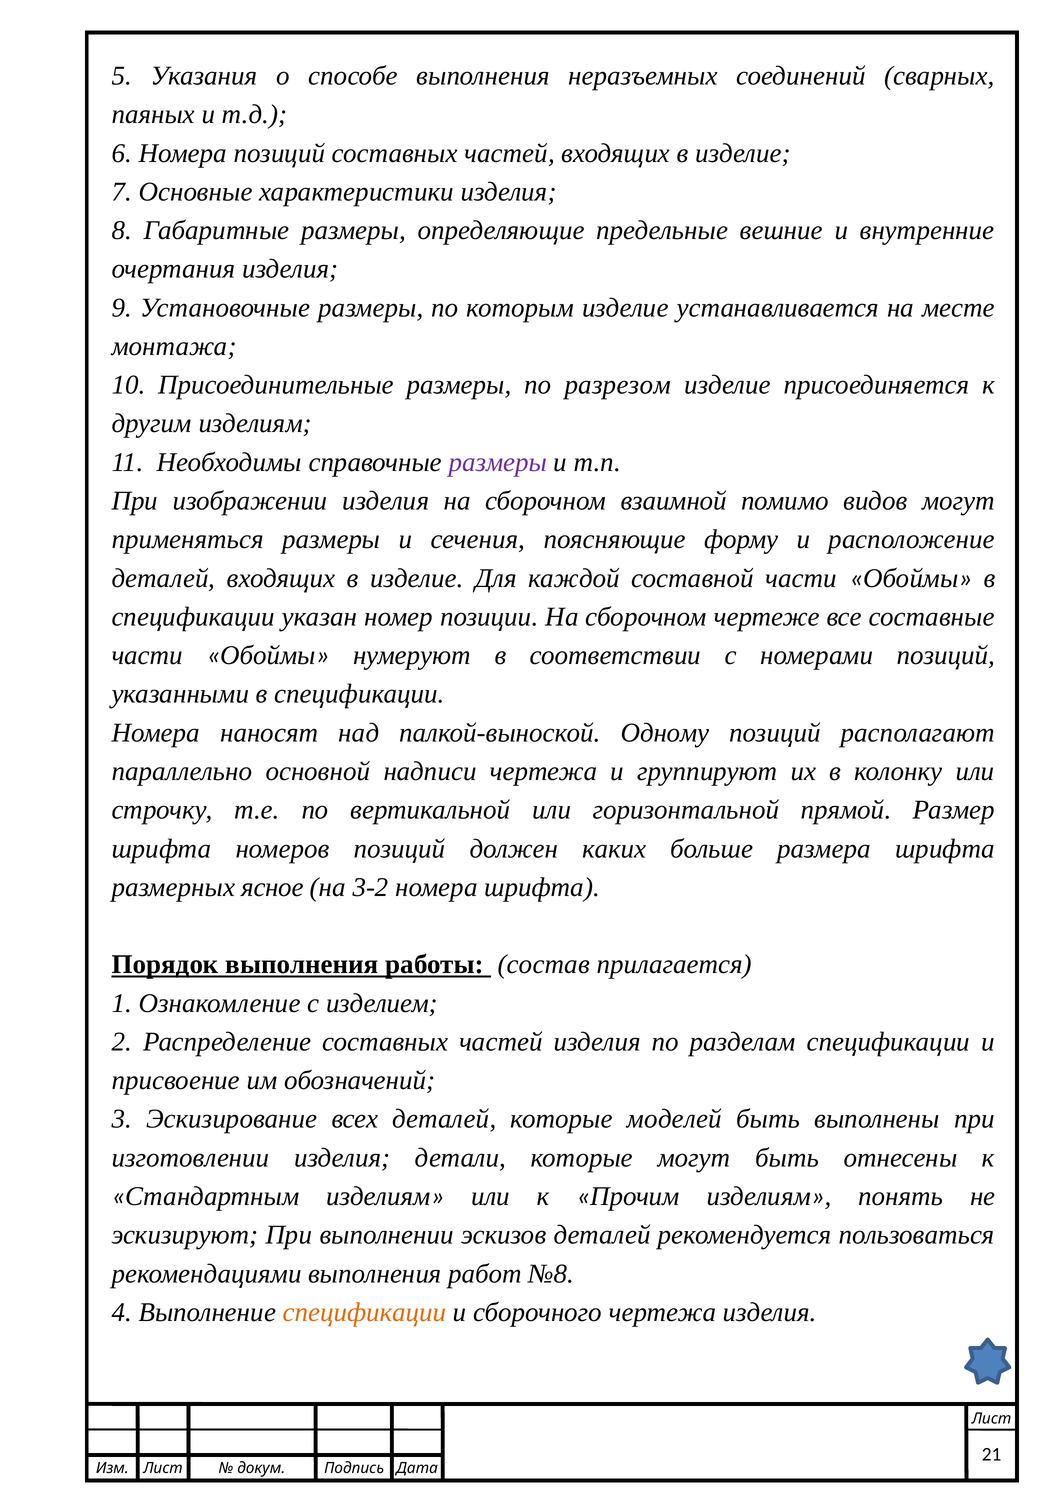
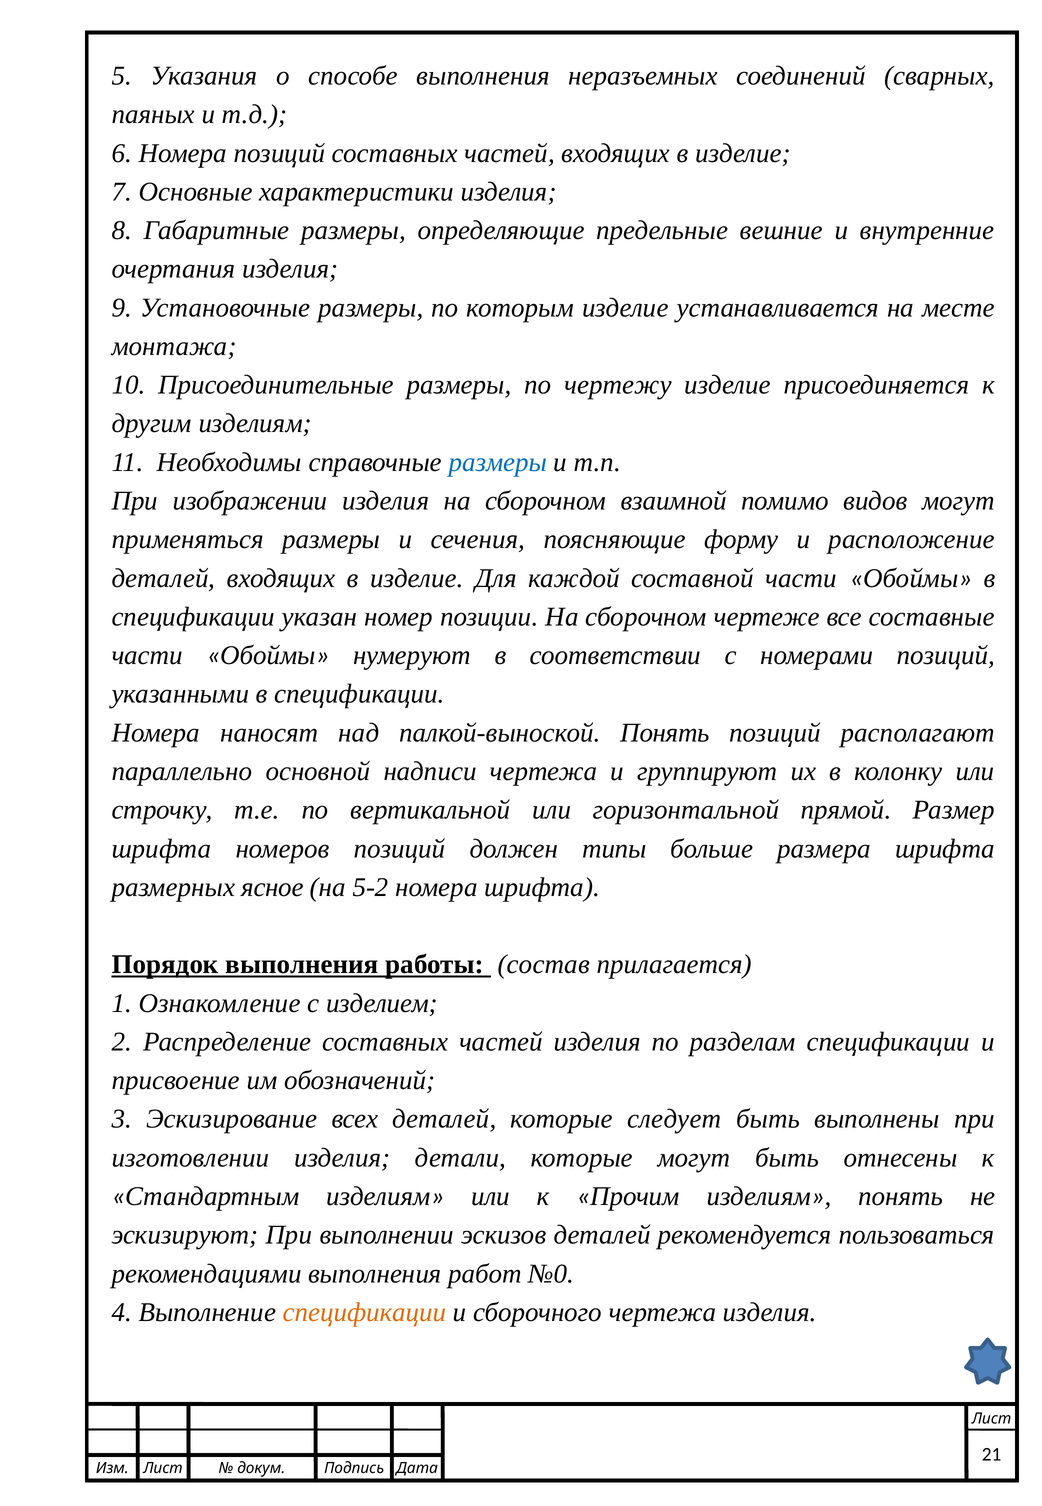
разрезом: разрезом -> чертежу
размеры at (498, 462) colour: purple -> blue
палкой-выноской Одному: Одному -> Понять
каких: каких -> типы
3-2: 3-2 -> 5-2
моделей: моделей -> следует
№8: №8 -> №0
